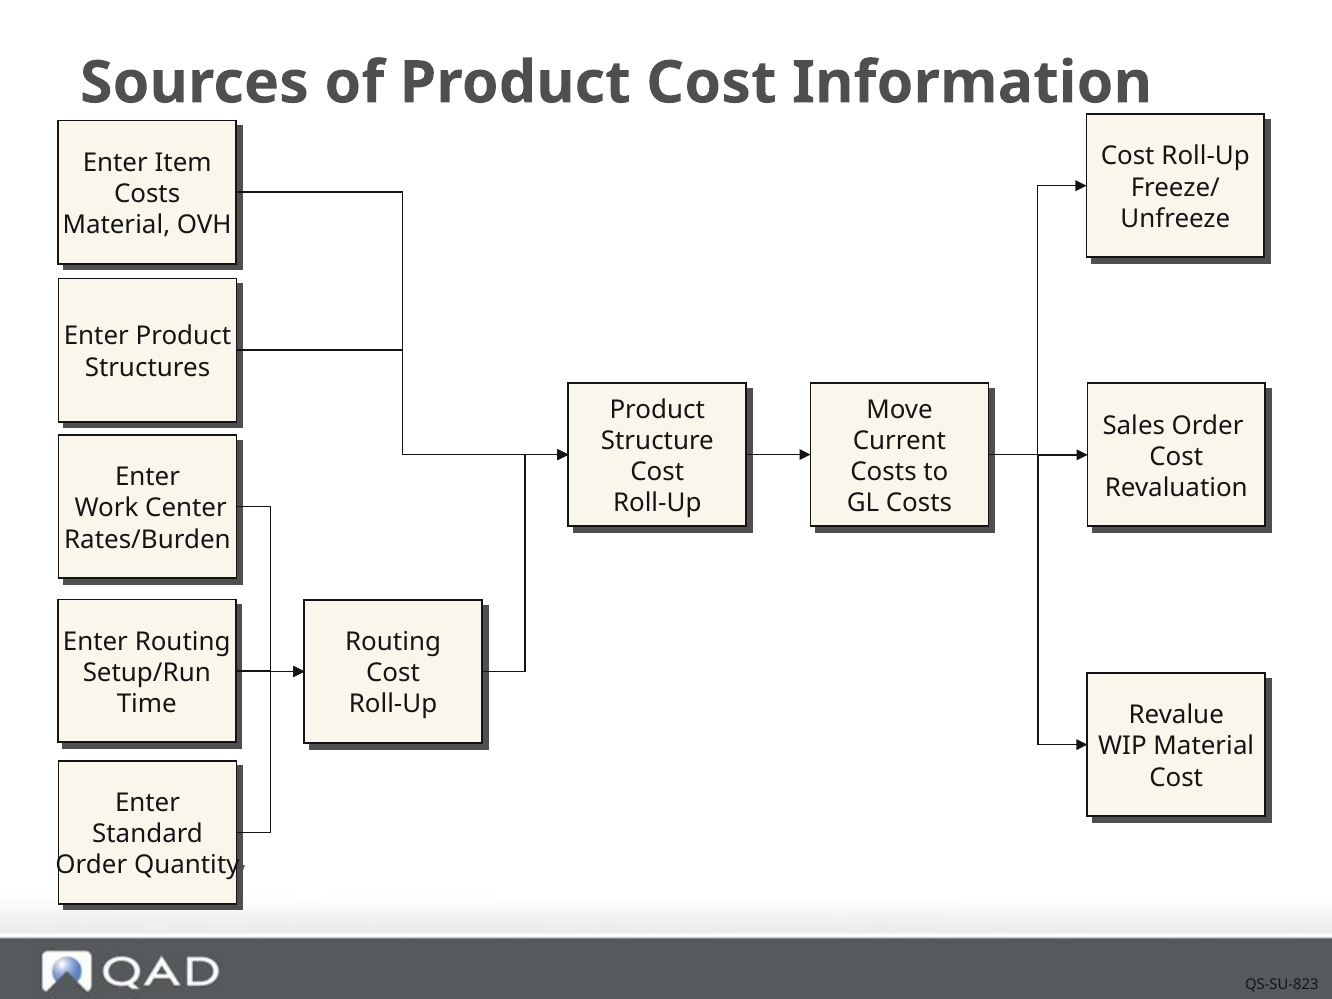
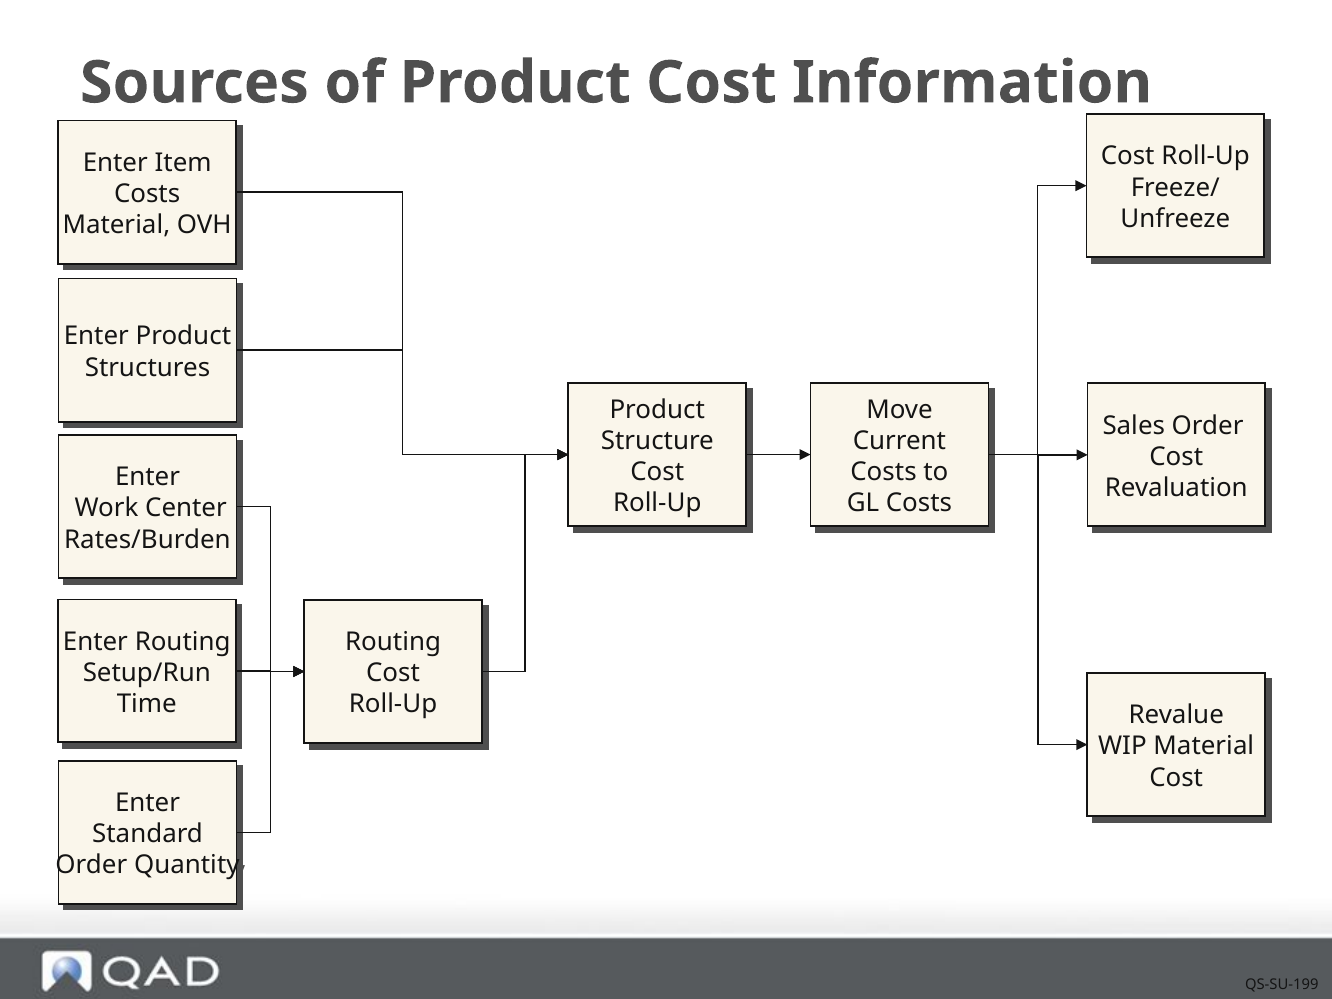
QS-SU-823: QS-SU-823 -> QS-SU-199
